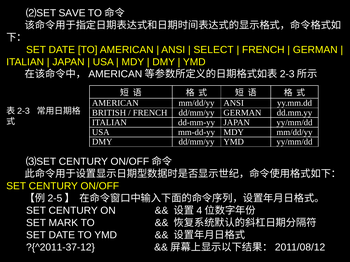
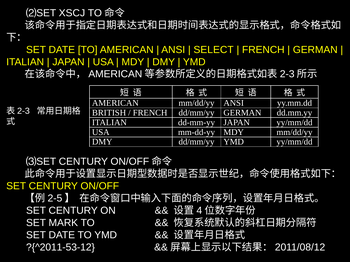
SAVE: SAVE -> XSCJ
?{^2011-37-12: ?{^2011-37-12 -> ?{^2011-53-12
